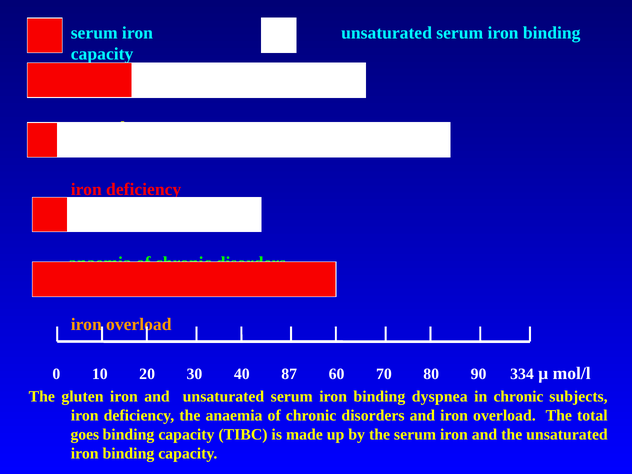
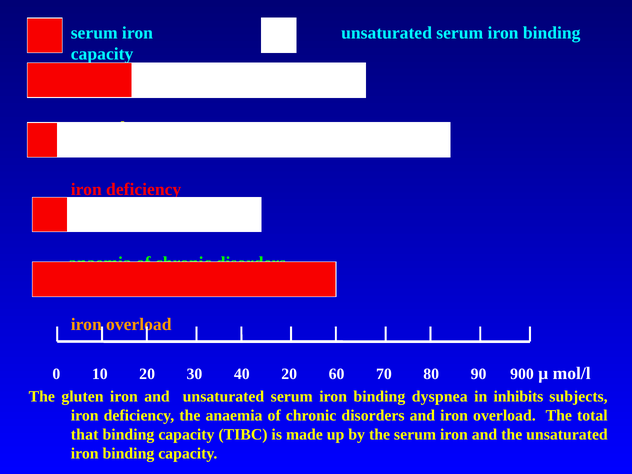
40 87: 87 -> 20
334: 334 -> 900
in chronic: chronic -> inhibits
goes: goes -> that
